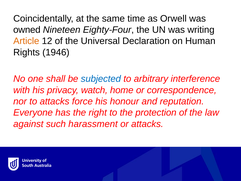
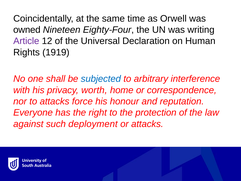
Article colour: orange -> purple
1946: 1946 -> 1919
watch: watch -> worth
harassment: harassment -> deployment
